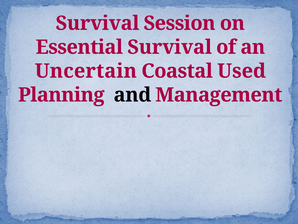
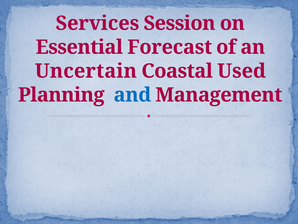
Survival at (97, 23): Survival -> Services
Essential Survival: Survival -> Forecast
and colour: black -> blue
